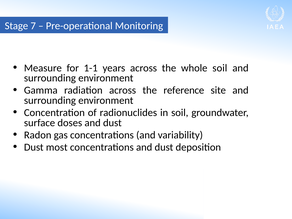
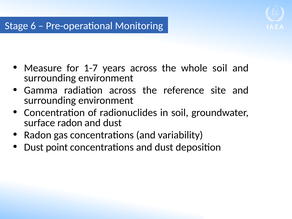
7: 7 -> 6
1-1: 1-1 -> 1-7
surface doses: doses -> radon
most: most -> point
